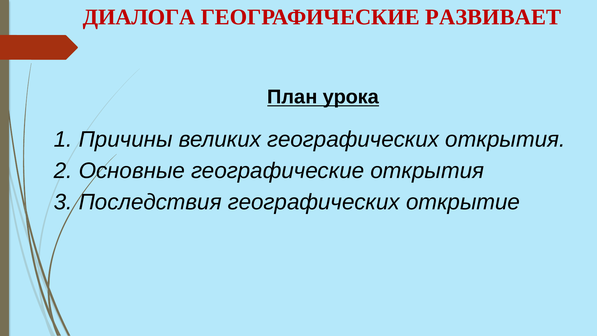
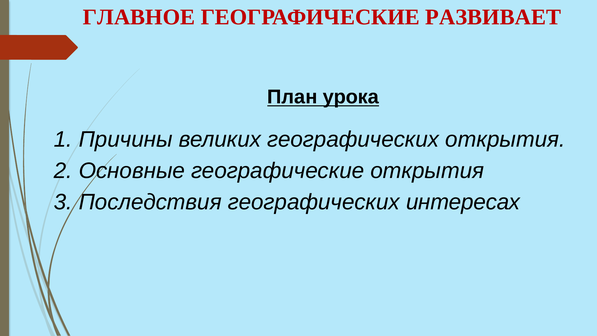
ДИАЛОГА: ДИАЛОГА -> ГЛАВНОЕ
открытие: открытие -> интересах
